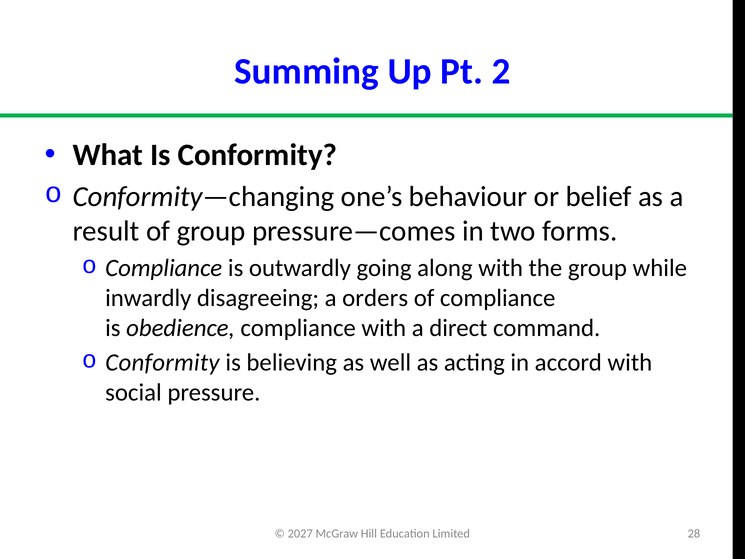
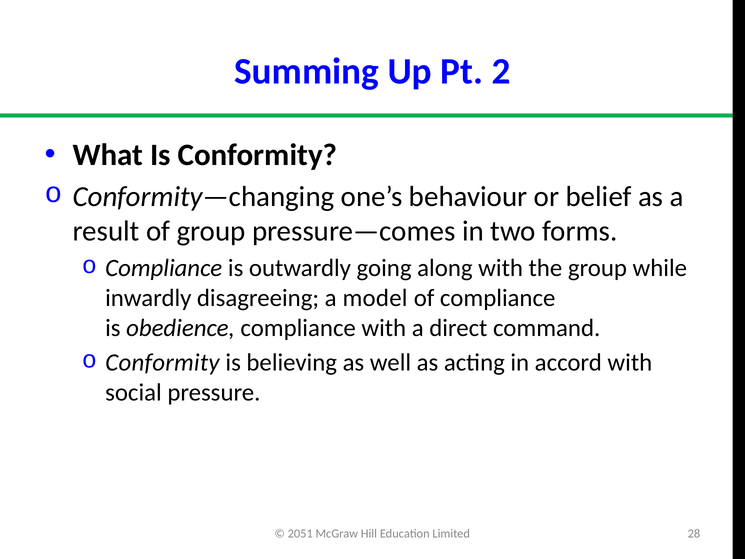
orders: orders -> model
2027: 2027 -> 2051
